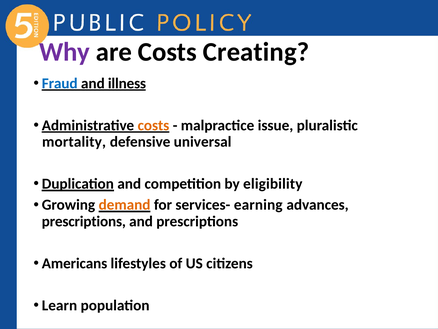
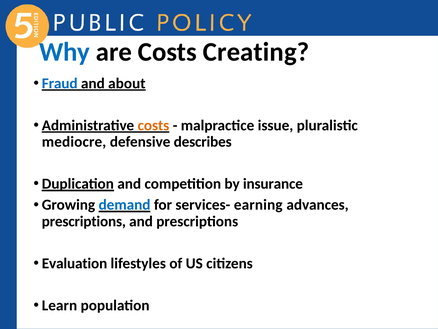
Why colour: purple -> blue
illness: illness -> about
mortality: mortality -> mediocre
universal: universal -> describes
eligibility: eligibility -> insurance
demand colour: orange -> blue
Americans: Americans -> Evaluation
